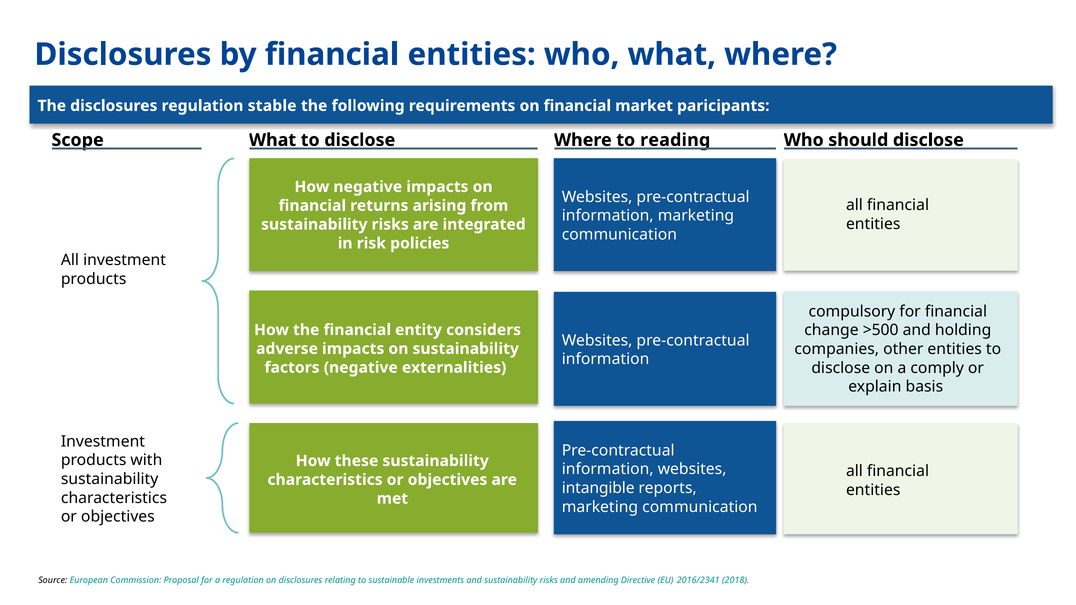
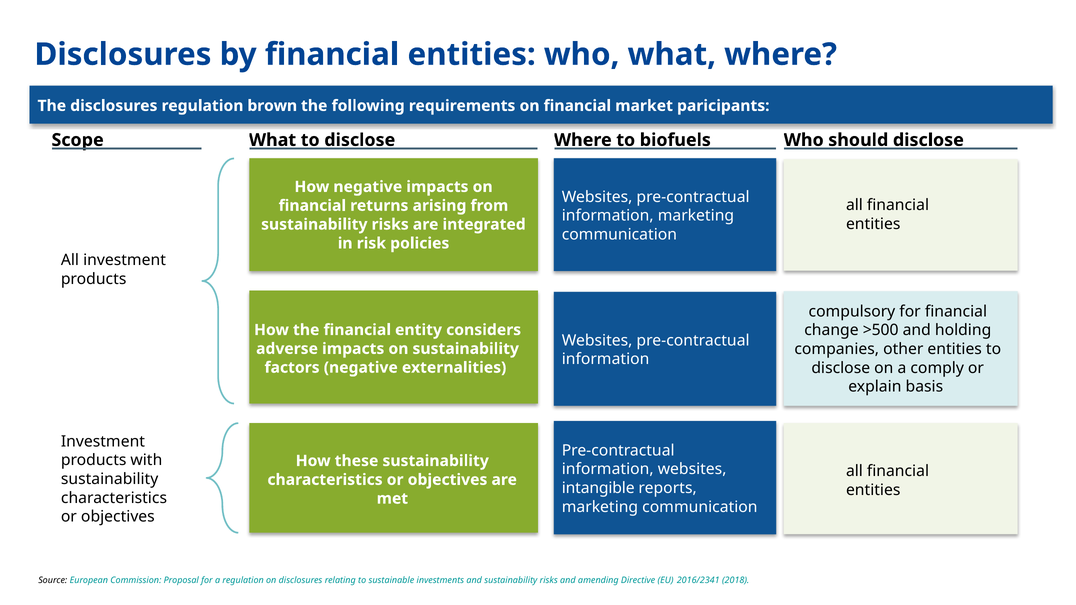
stable: stable -> brown
reading: reading -> biofuels
